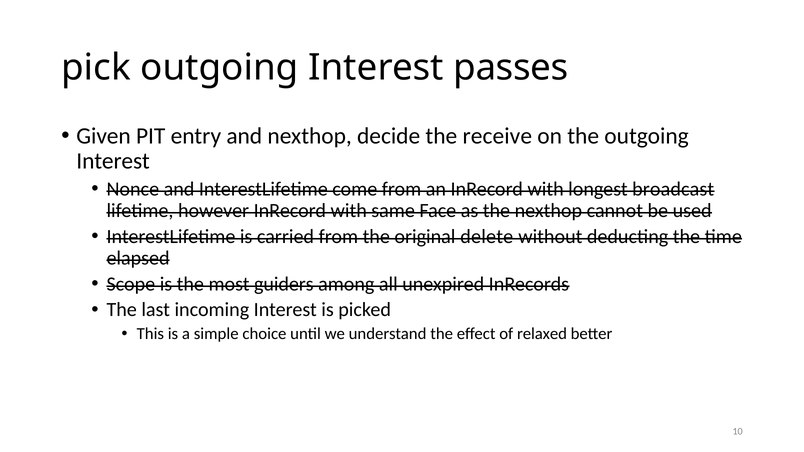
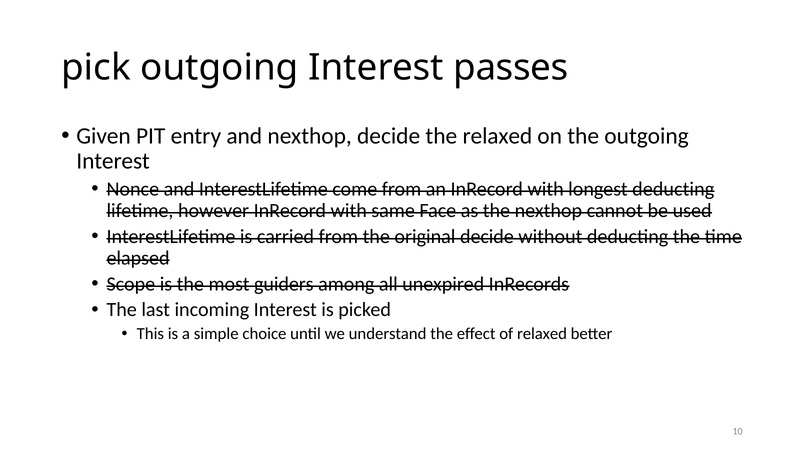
the receive: receive -> relaxed
longest broadcast: broadcast -> deducting
original delete: delete -> decide
